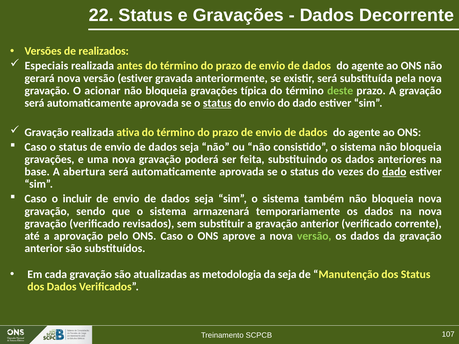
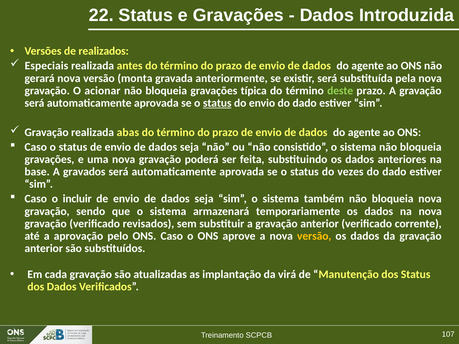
Decorrente: Decorrente -> Introduzida
versão estiver: estiver -> monta
ativa: ativa -> abas
abertura: abertura -> gravados
dado at (394, 172) underline: present -> none
versão at (314, 236) colour: light green -> yellow
metodologia: metodologia -> implantação
da seja: seja -> virá
